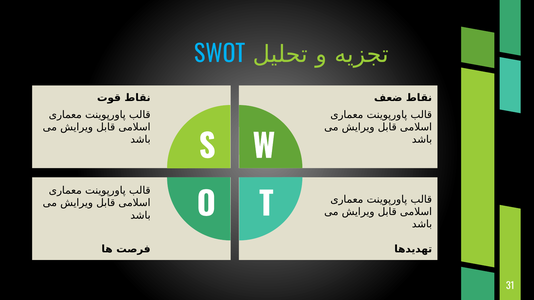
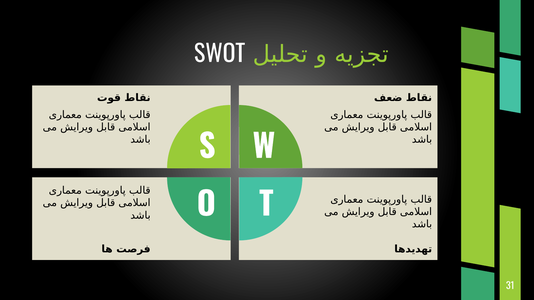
SWOT colour: light blue -> white
